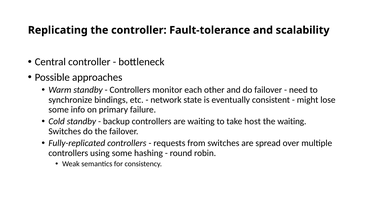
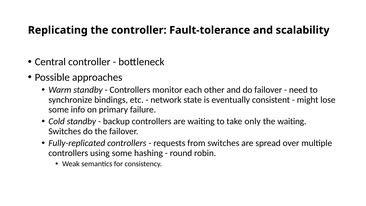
host: host -> only
